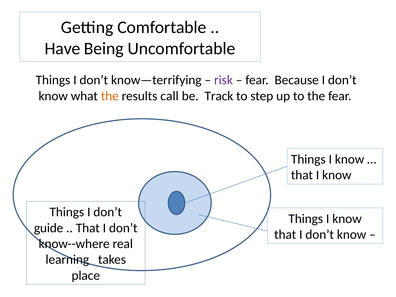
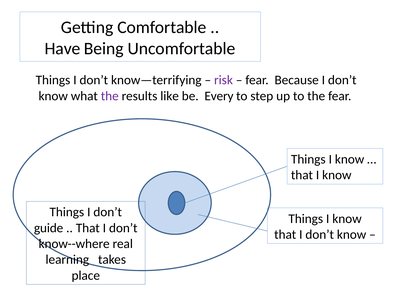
the at (110, 96) colour: orange -> purple
call: call -> like
Track: Track -> Every
